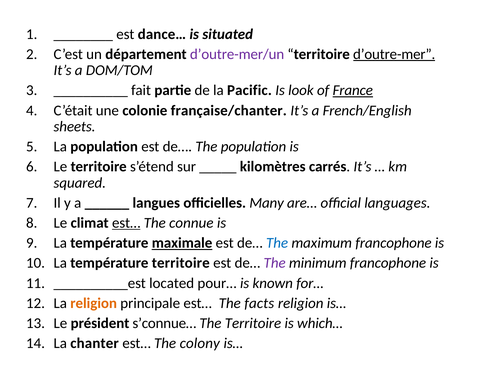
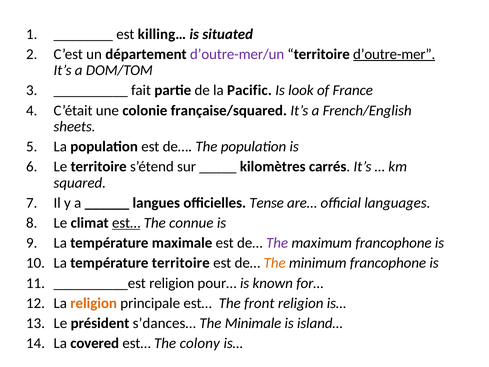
dance…: dance… -> killing…
France underline: present -> none
française/chanter: française/chanter -> française/squared
Many: Many -> Tense
maximale underline: present -> none
The at (277, 243) colour: blue -> purple
The at (275, 263) colour: purple -> orange
__________est located: located -> religion
facts: facts -> front
s’connue…: s’connue… -> s’dances…
The Territoire: Territoire -> Minimale
which…: which… -> island…
chanter: chanter -> covered
